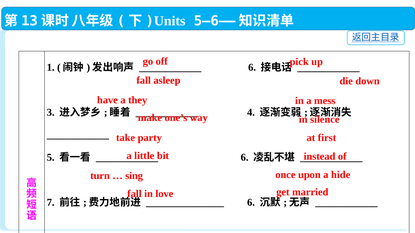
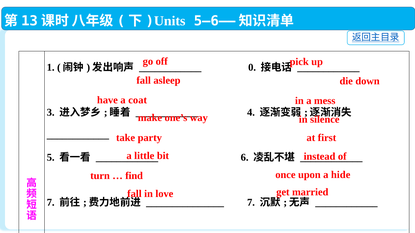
6 at (252, 67): 6 -> 0
they: they -> coat
sing: sing -> find
6 at (251, 203): 6 -> 7
